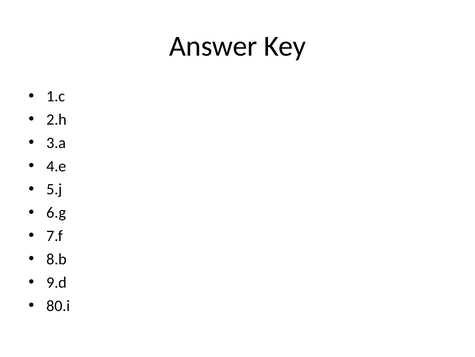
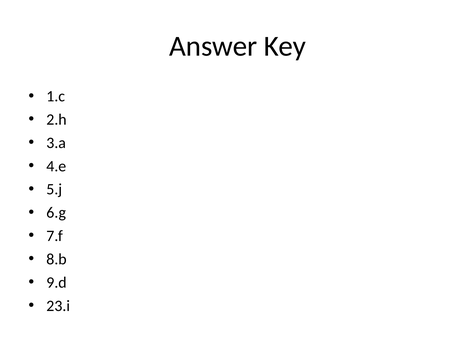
80.i: 80.i -> 23.i
